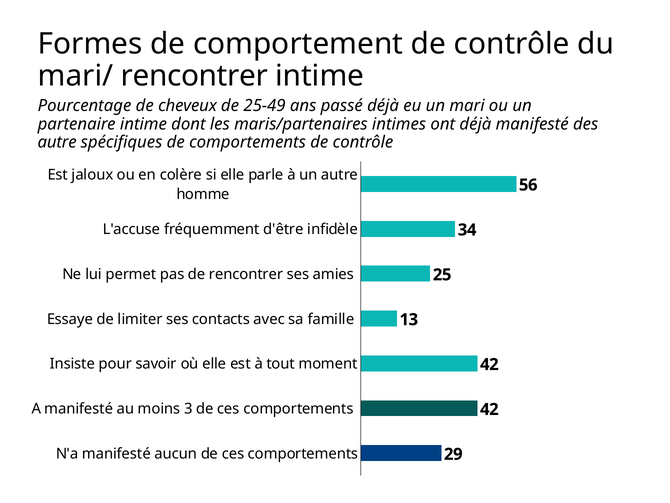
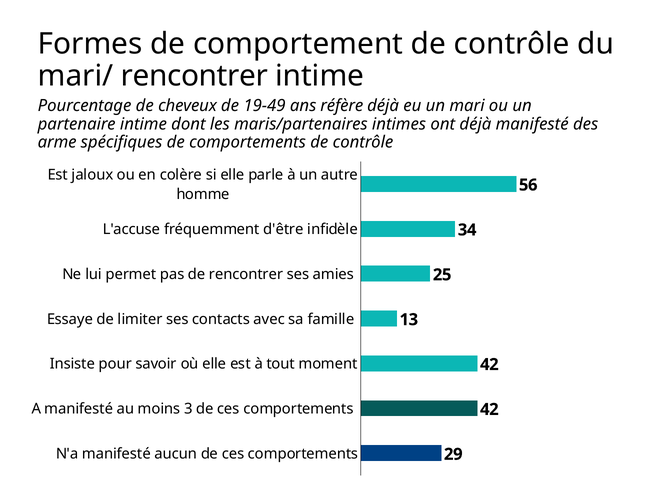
25-49: 25-49 -> 19-49
passé: passé -> réfère
autre at (57, 142): autre -> arme
